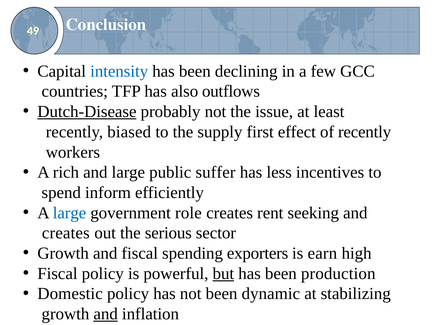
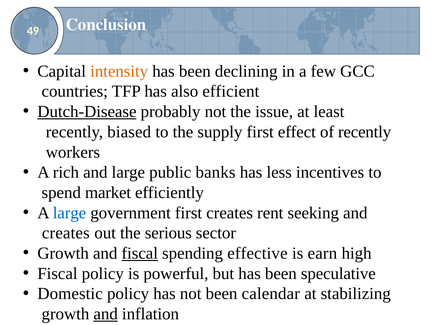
intensity colour: blue -> orange
outflows: outflows -> efficient
suffer: suffer -> banks
inform: inform -> market
government role: role -> first
fiscal at (140, 254) underline: none -> present
exporters: exporters -> effective
but underline: present -> none
production: production -> speculative
dynamic: dynamic -> calendar
